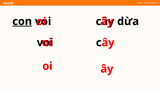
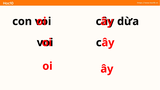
con underline: present -> none
